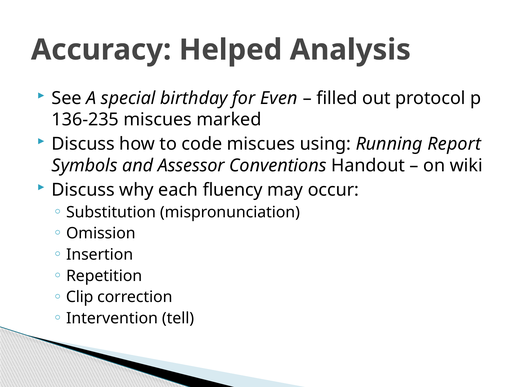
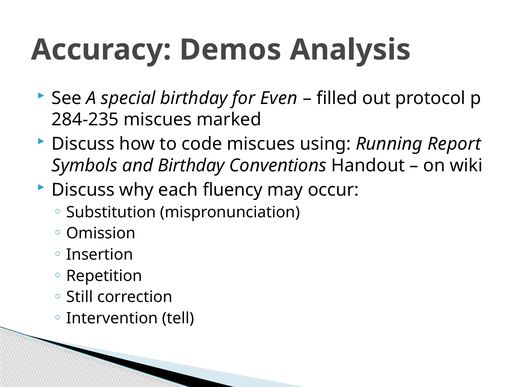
Helped: Helped -> Demos
136-235: 136-235 -> 284-235
and Assessor: Assessor -> Birthday
Clip: Clip -> Still
